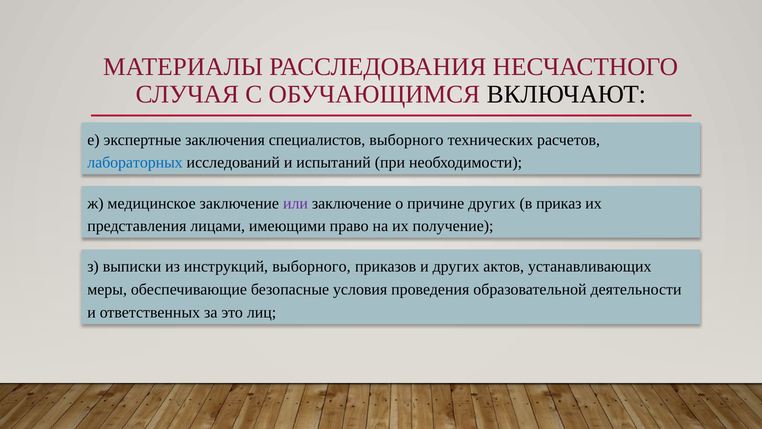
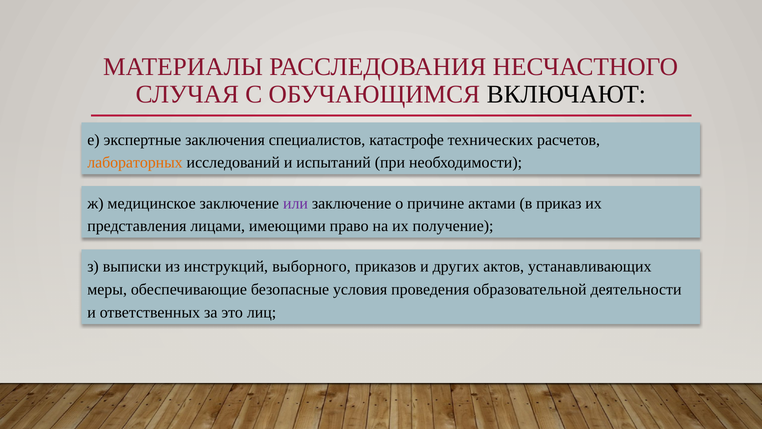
специалистов выборного: выборного -> катастрофе
лабораторных colour: blue -> orange
причине других: других -> актами
